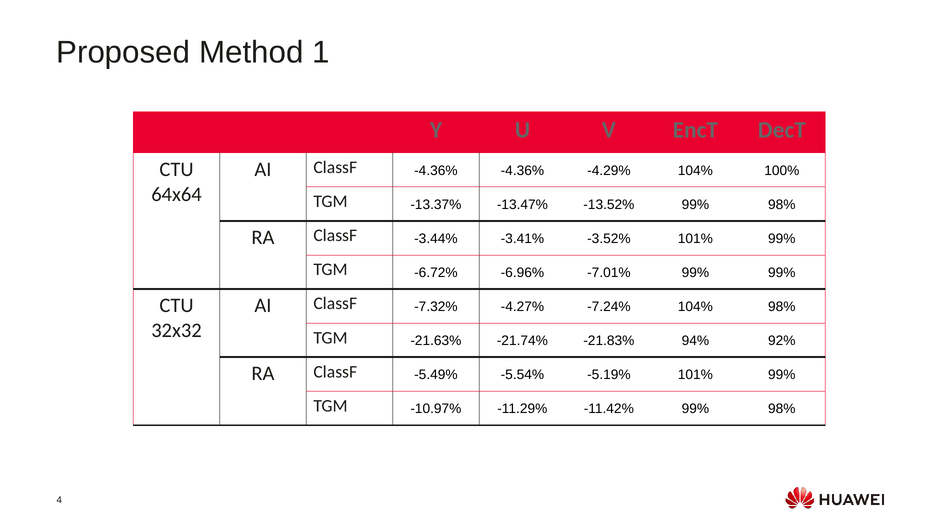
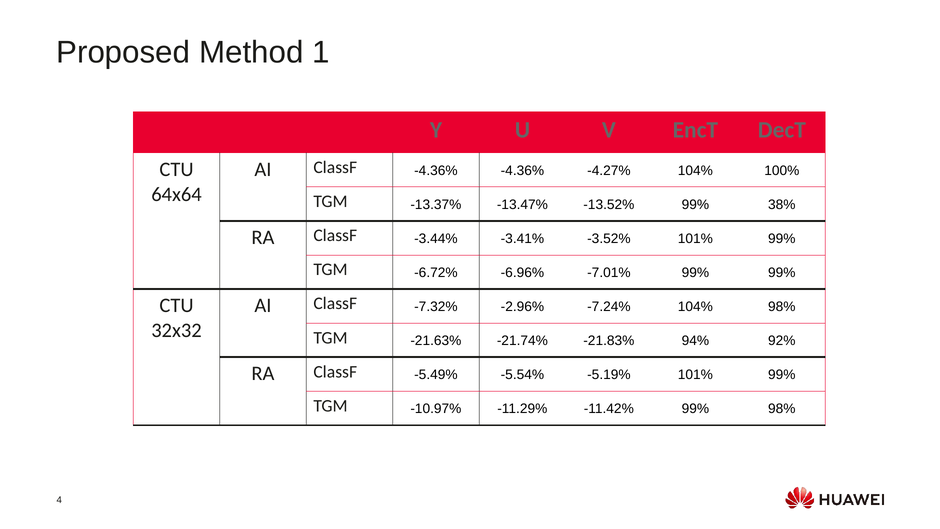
-4.29%: -4.29% -> -4.27%
-13.52% 99% 98%: 98% -> 38%
-4.27%: -4.27% -> -2.96%
